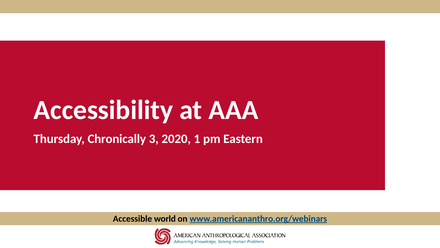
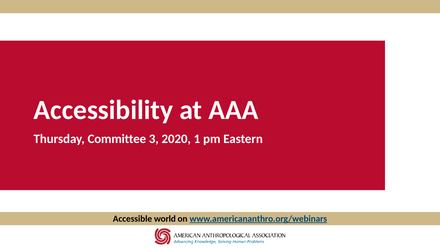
Chronically: Chronically -> Committee
